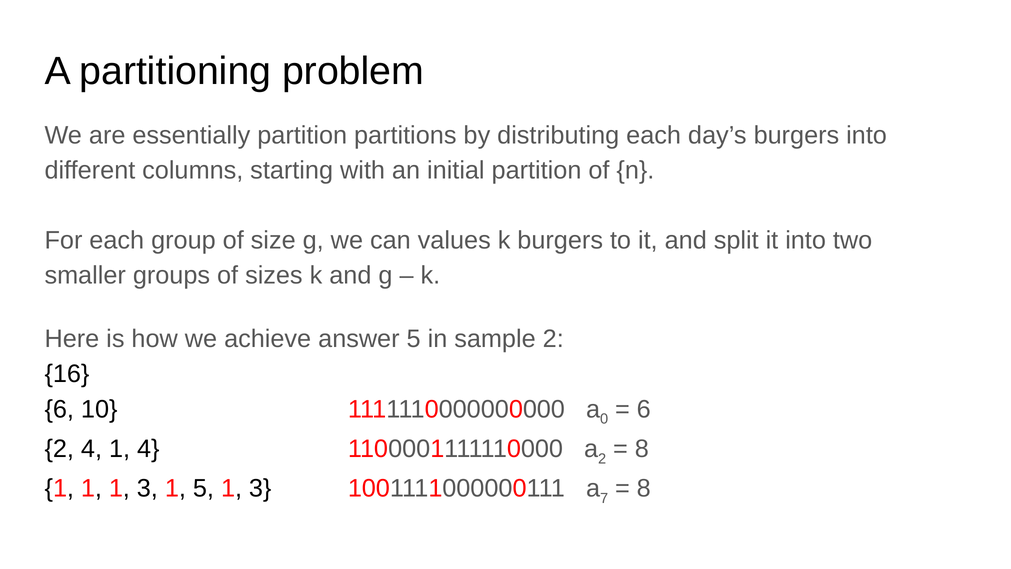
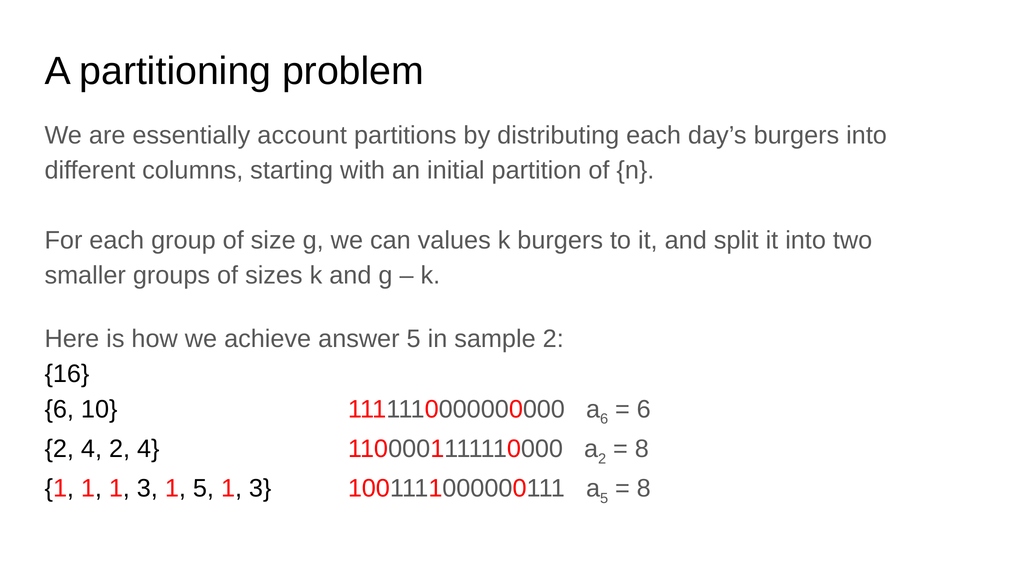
essentially partition: partition -> account
a 0: 0 -> 6
4 1: 1 -> 2
a 7: 7 -> 5
